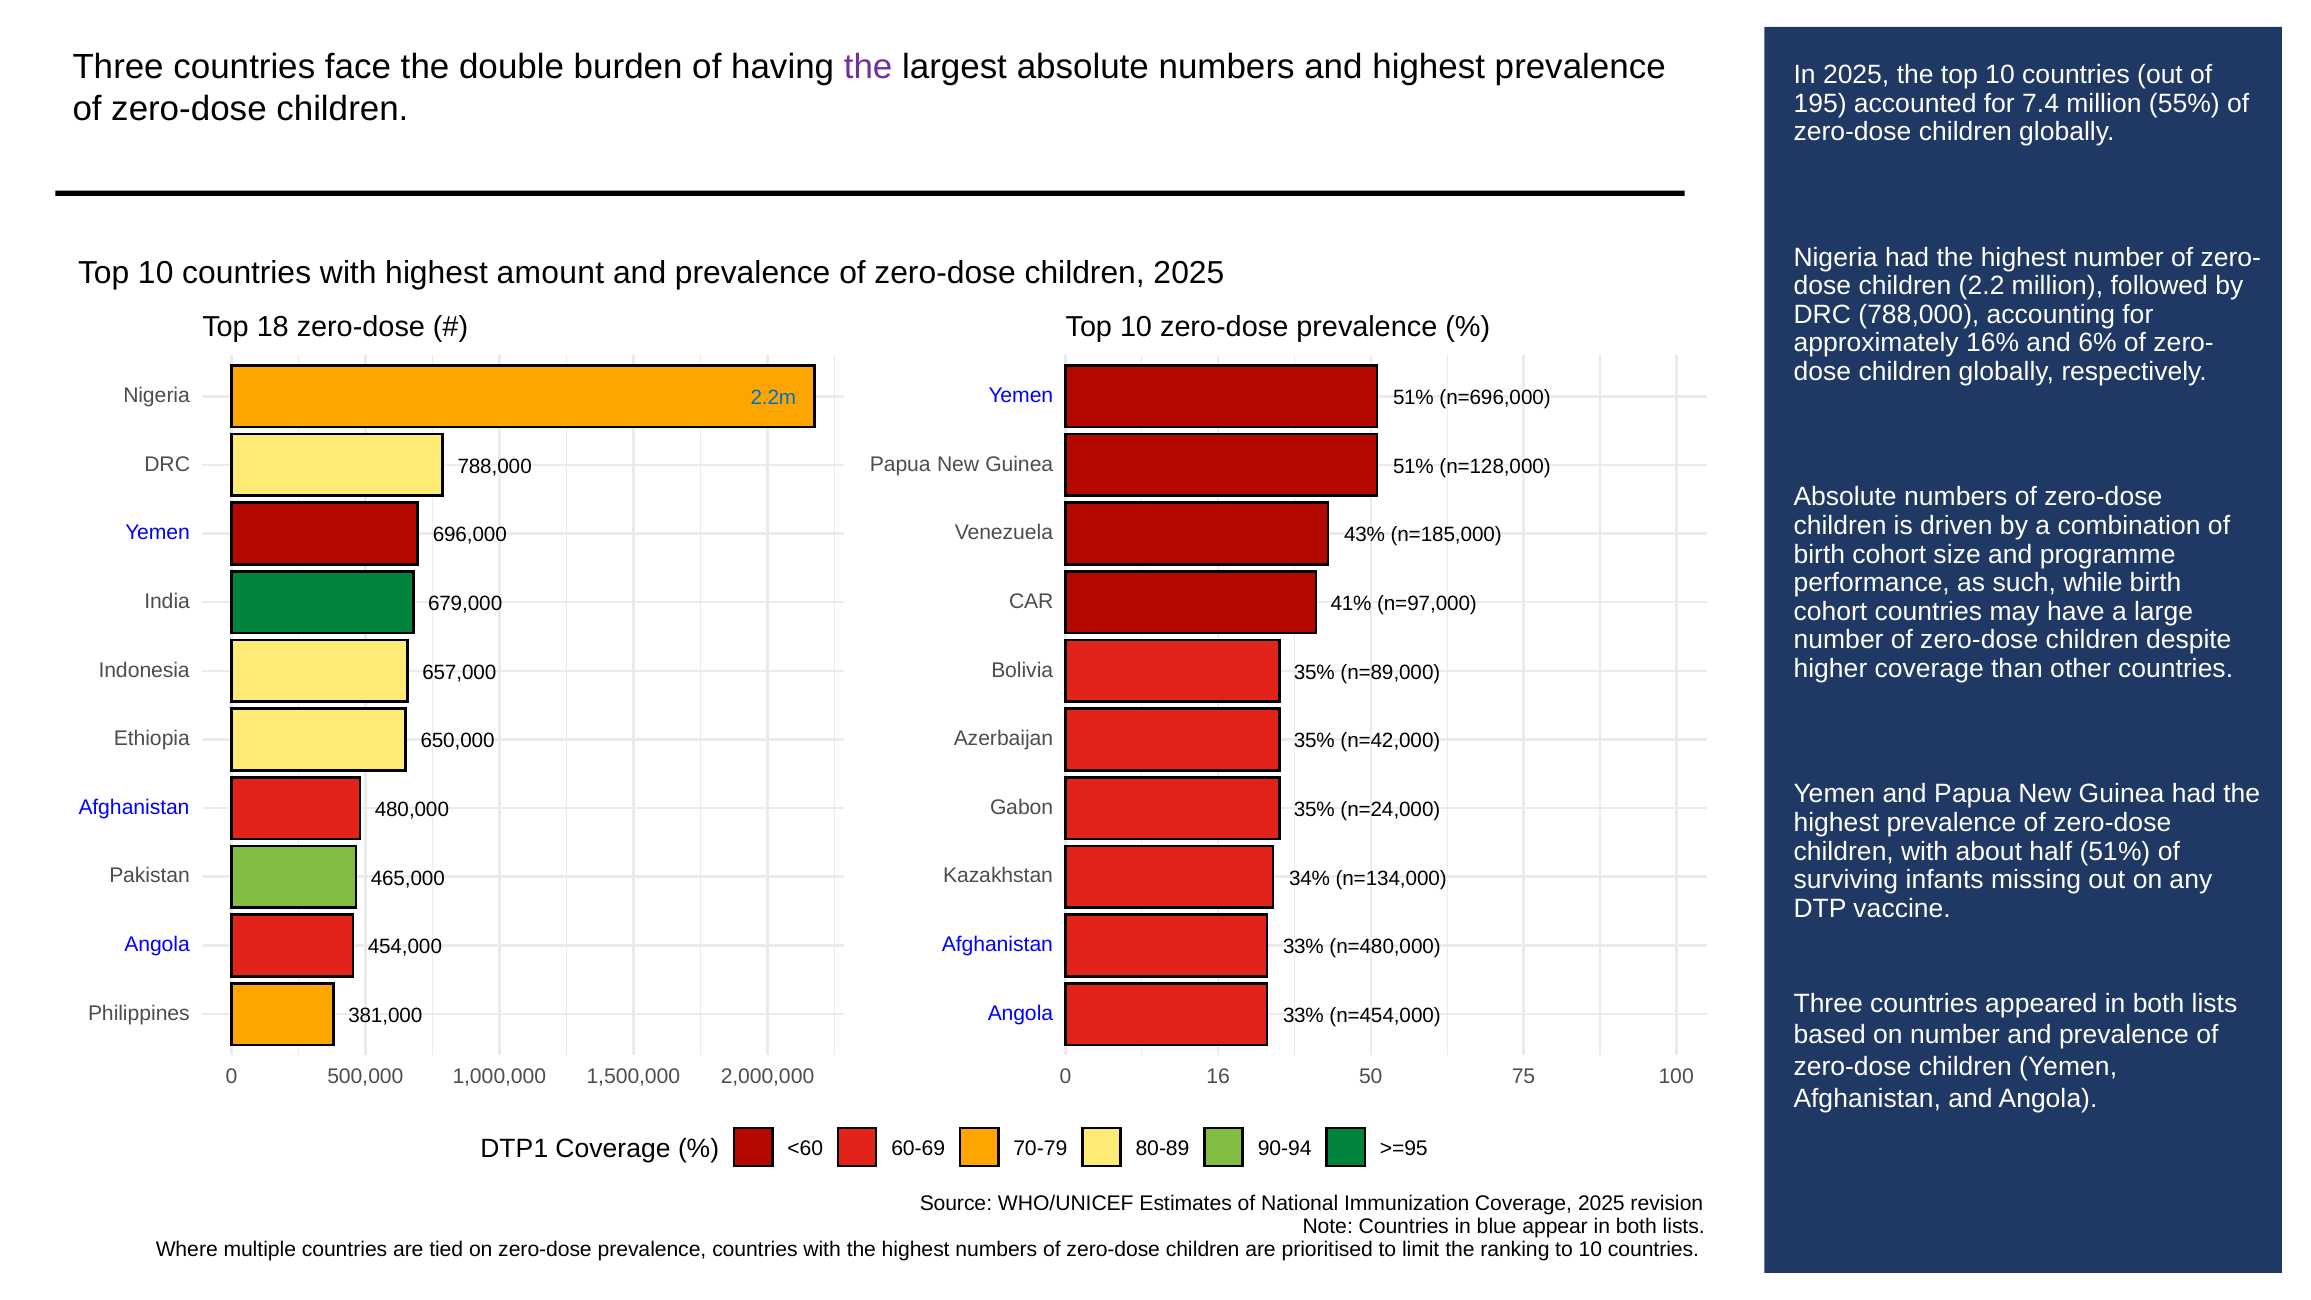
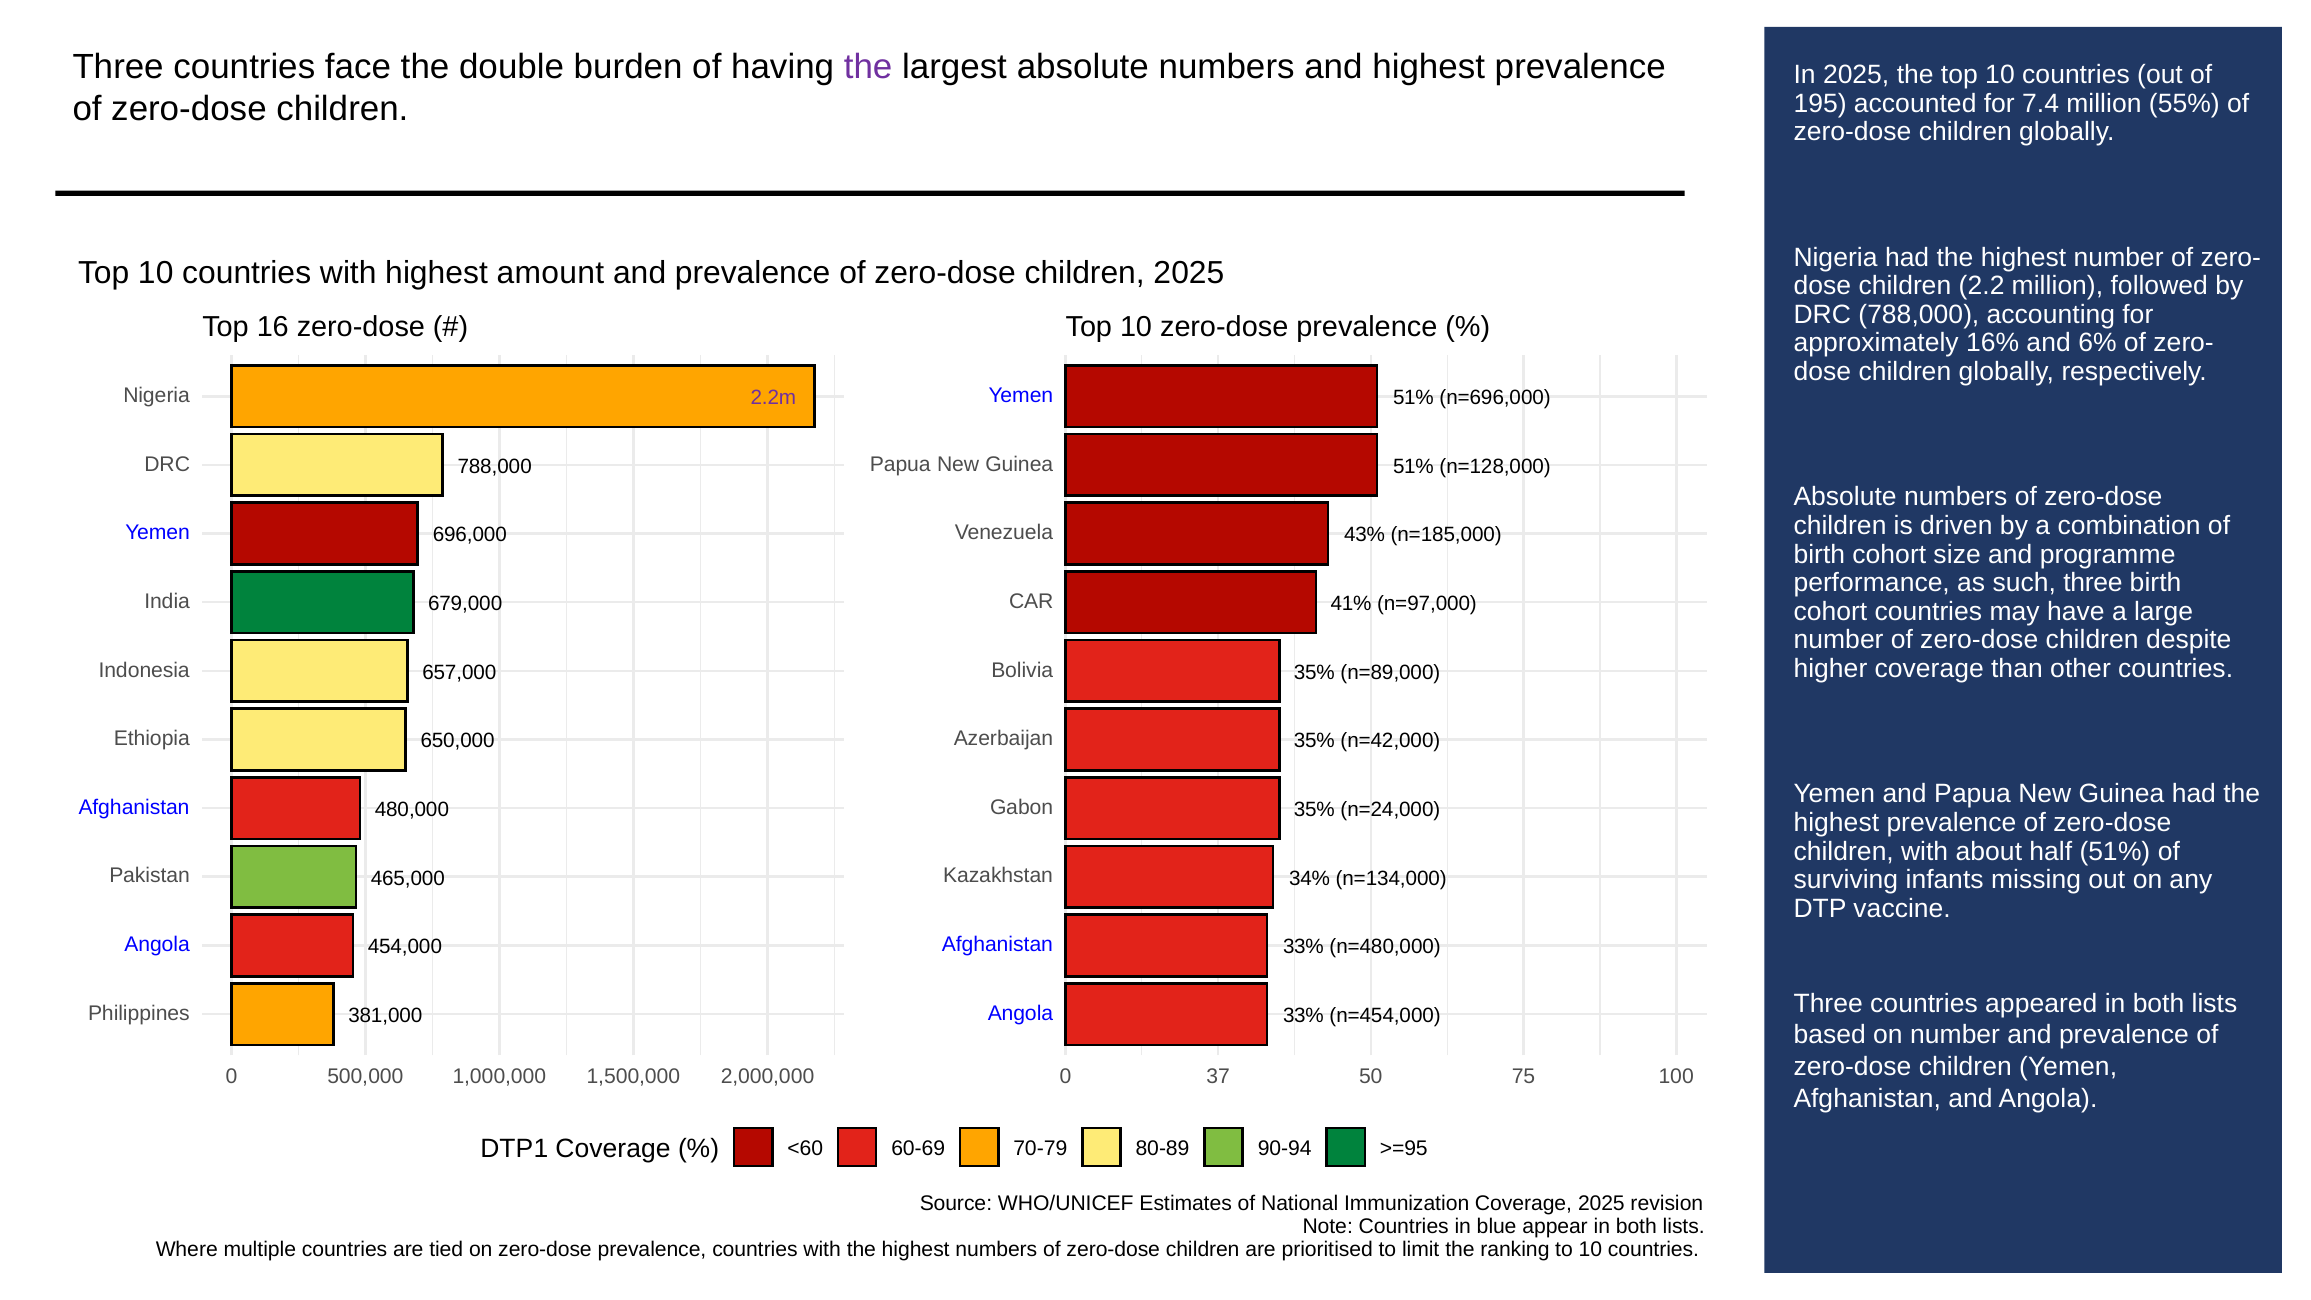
18: 18 -> 16
2.2m colour: blue -> purple
such while: while -> three
16: 16 -> 37
